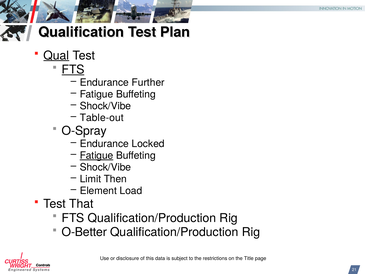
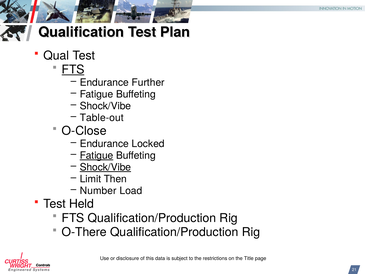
Qual underline: present -> none
O-Spray: O-Spray -> O-Close
Shock/Vibe at (105, 167) underline: none -> present
Element: Element -> Number
That: That -> Held
O-Better: O-Better -> O-There
